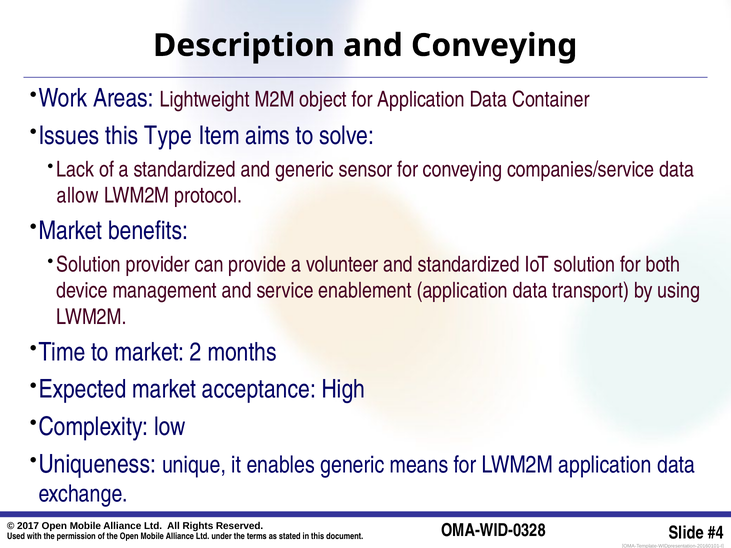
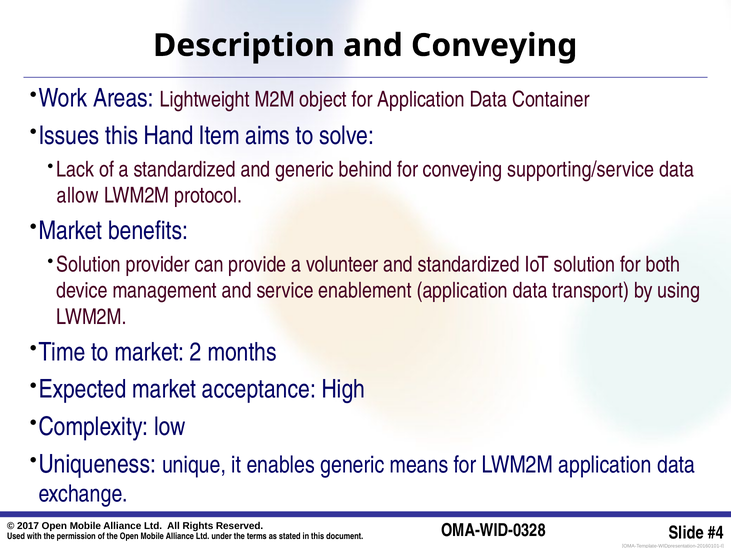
Type: Type -> Hand
sensor: sensor -> behind
companies/service: companies/service -> supporting/service
